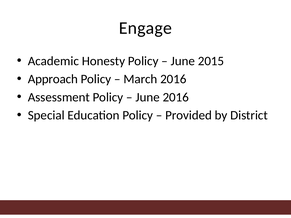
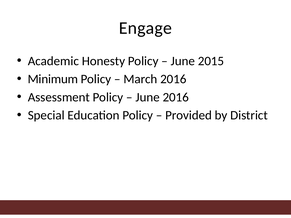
Approach: Approach -> Minimum
